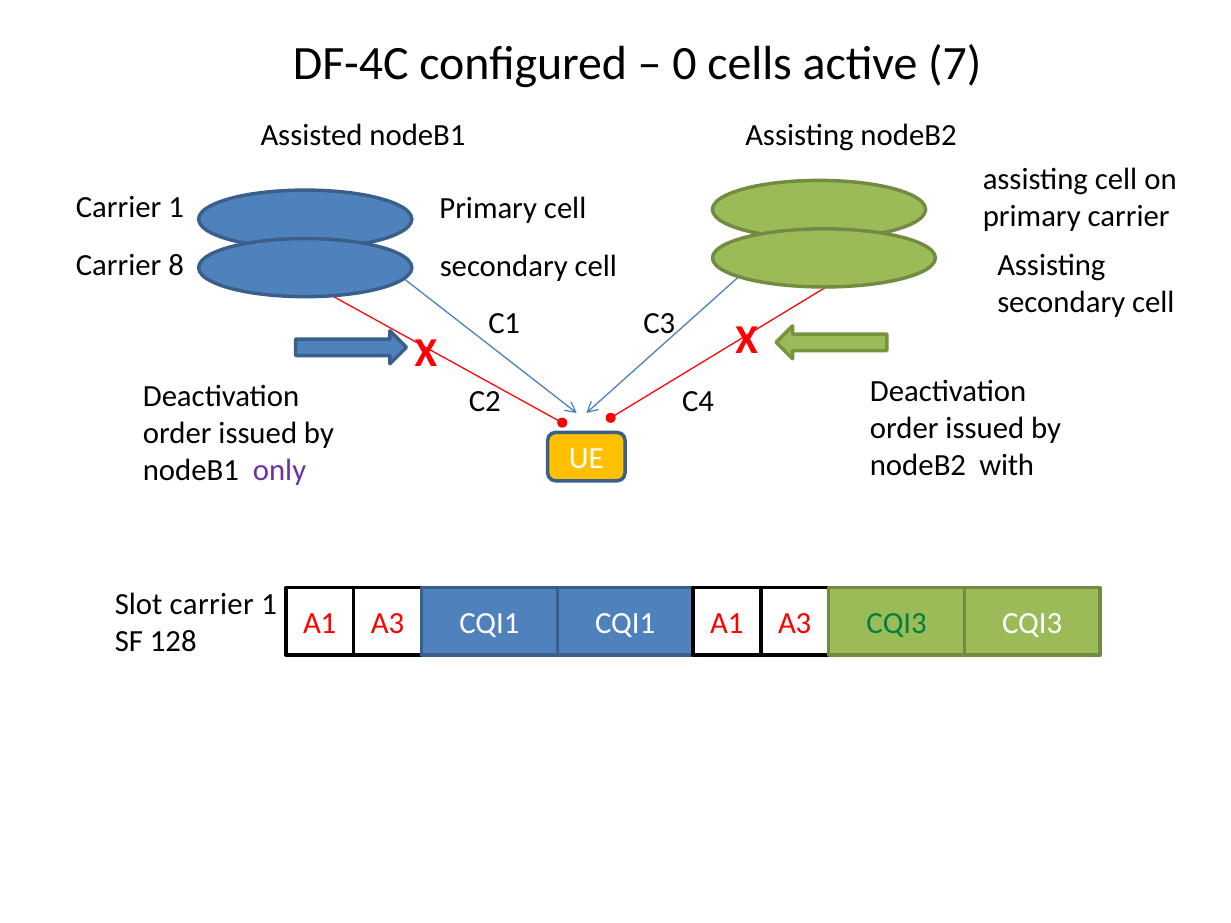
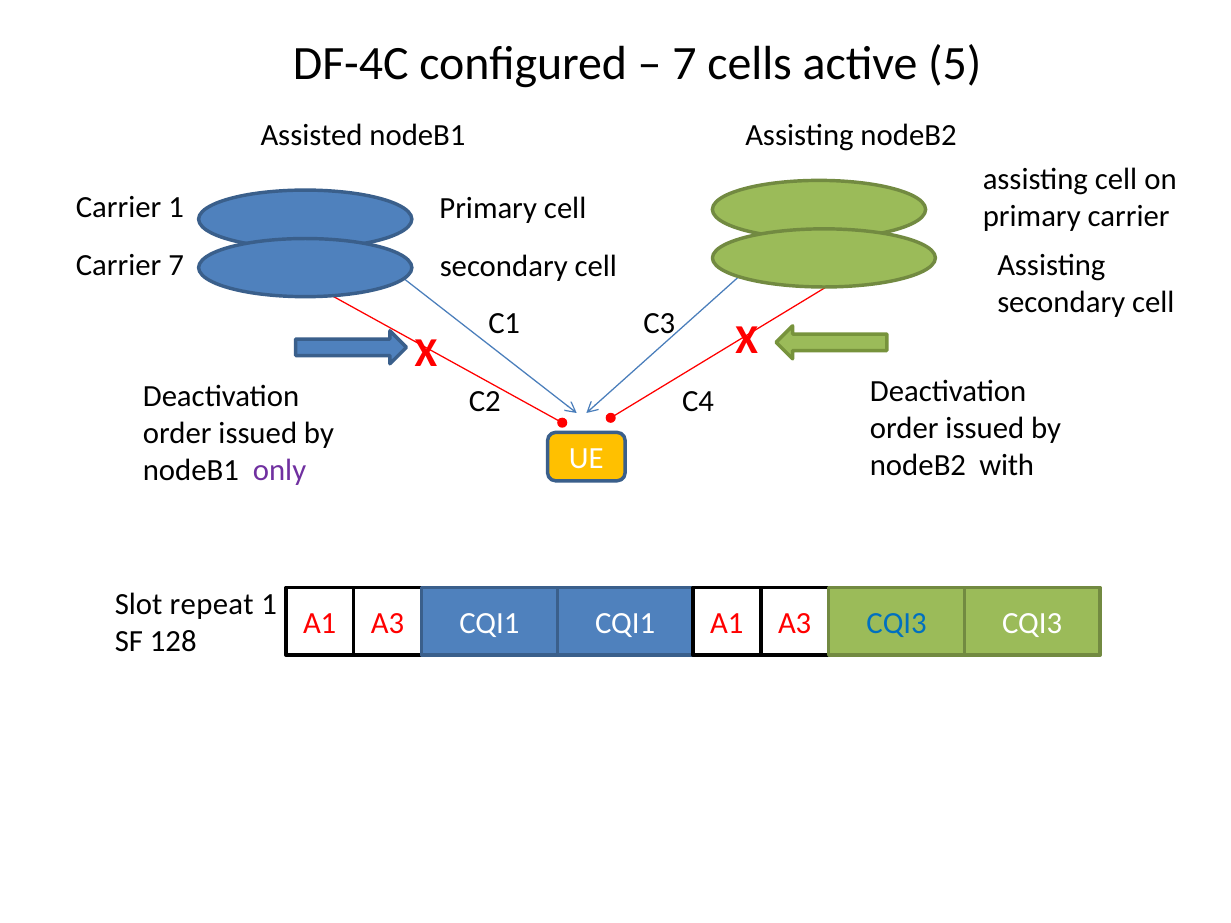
0 at (685, 63): 0 -> 7
7: 7 -> 5
Carrier 8: 8 -> 7
Slot carrier: carrier -> repeat
CQI3 at (897, 624) colour: green -> blue
